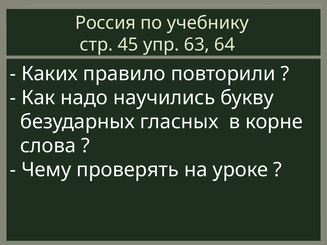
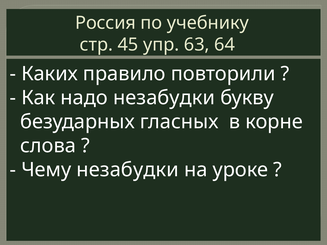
надо научились: научились -> незабудки
Чему проверять: проверять -> незабудки
